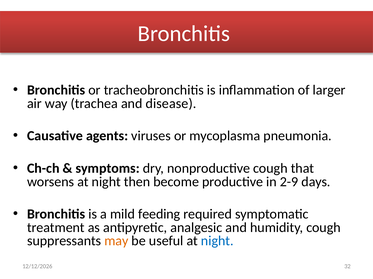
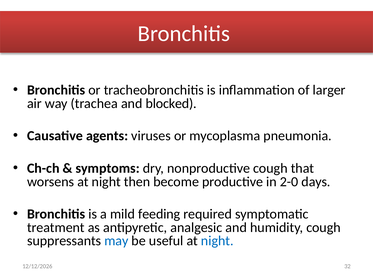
disease: disease -> blocked
2-9: 2-9 -> 2-0
may colour: orange -> blue
